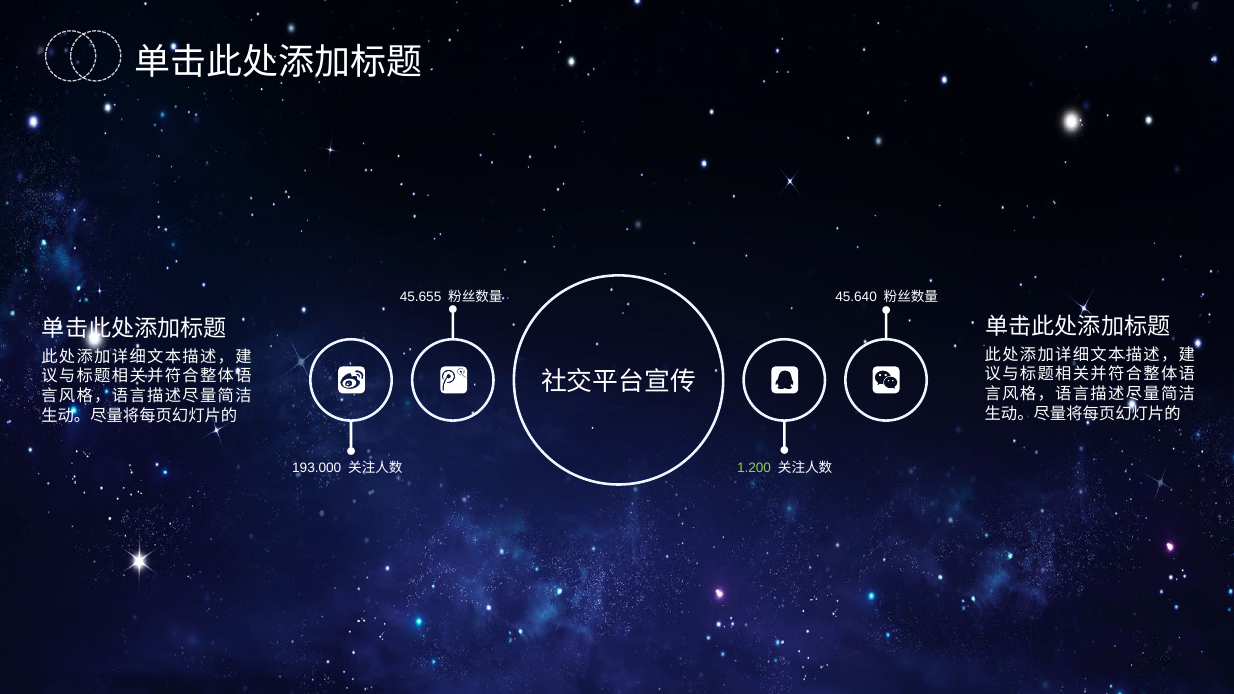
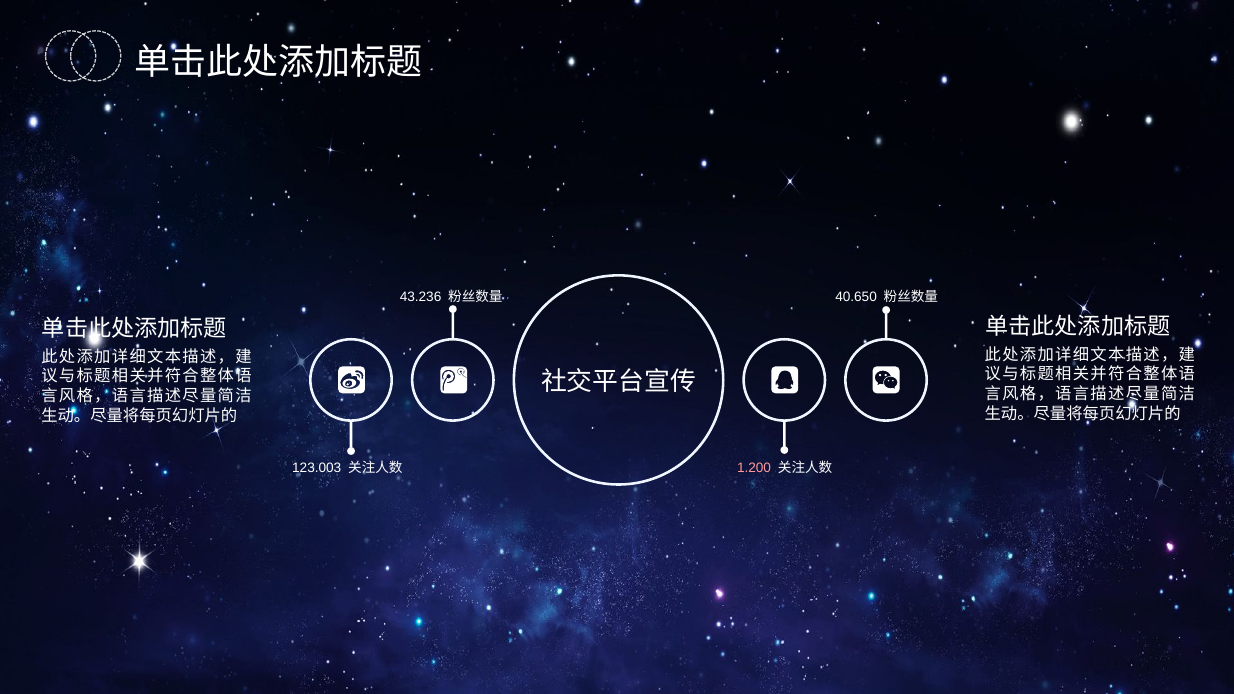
45.655: 45.655 -> 43.236
45.640: 45.640 -> 40.650
193.000: 193.000 -> 123.003
1.200 colour: light green -> pink
